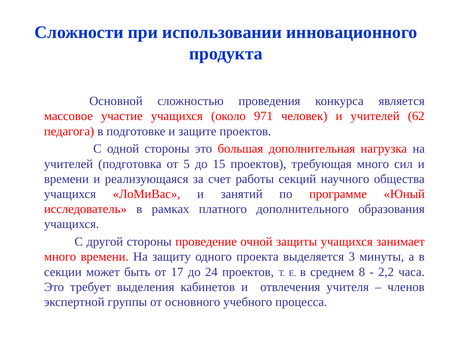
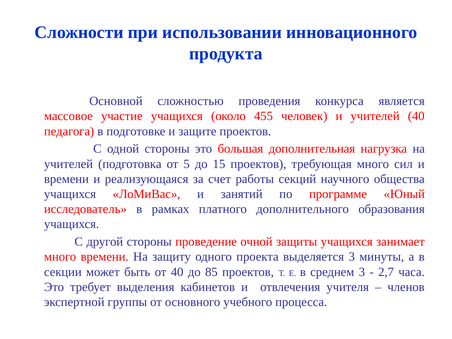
971: 971 -> 455
учителей 62: 62 -> 40
от 17: 17 -> 40
24: 24 -> 85
среднем 8: 8 -> 3
2,2: 2,2 -> 2,7
